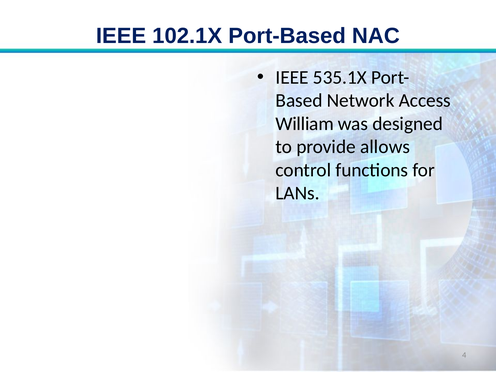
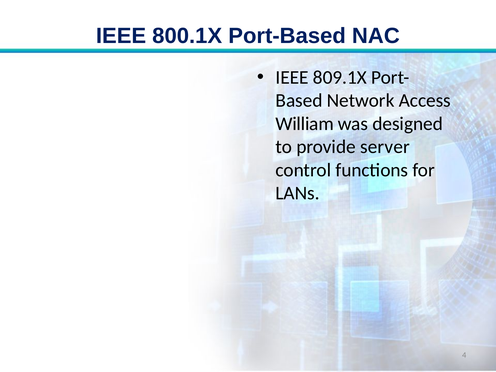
102.1X: 102.1X -> 800.1X
535.1X: 535.1X -> 809.1X
allows: allows -> server
